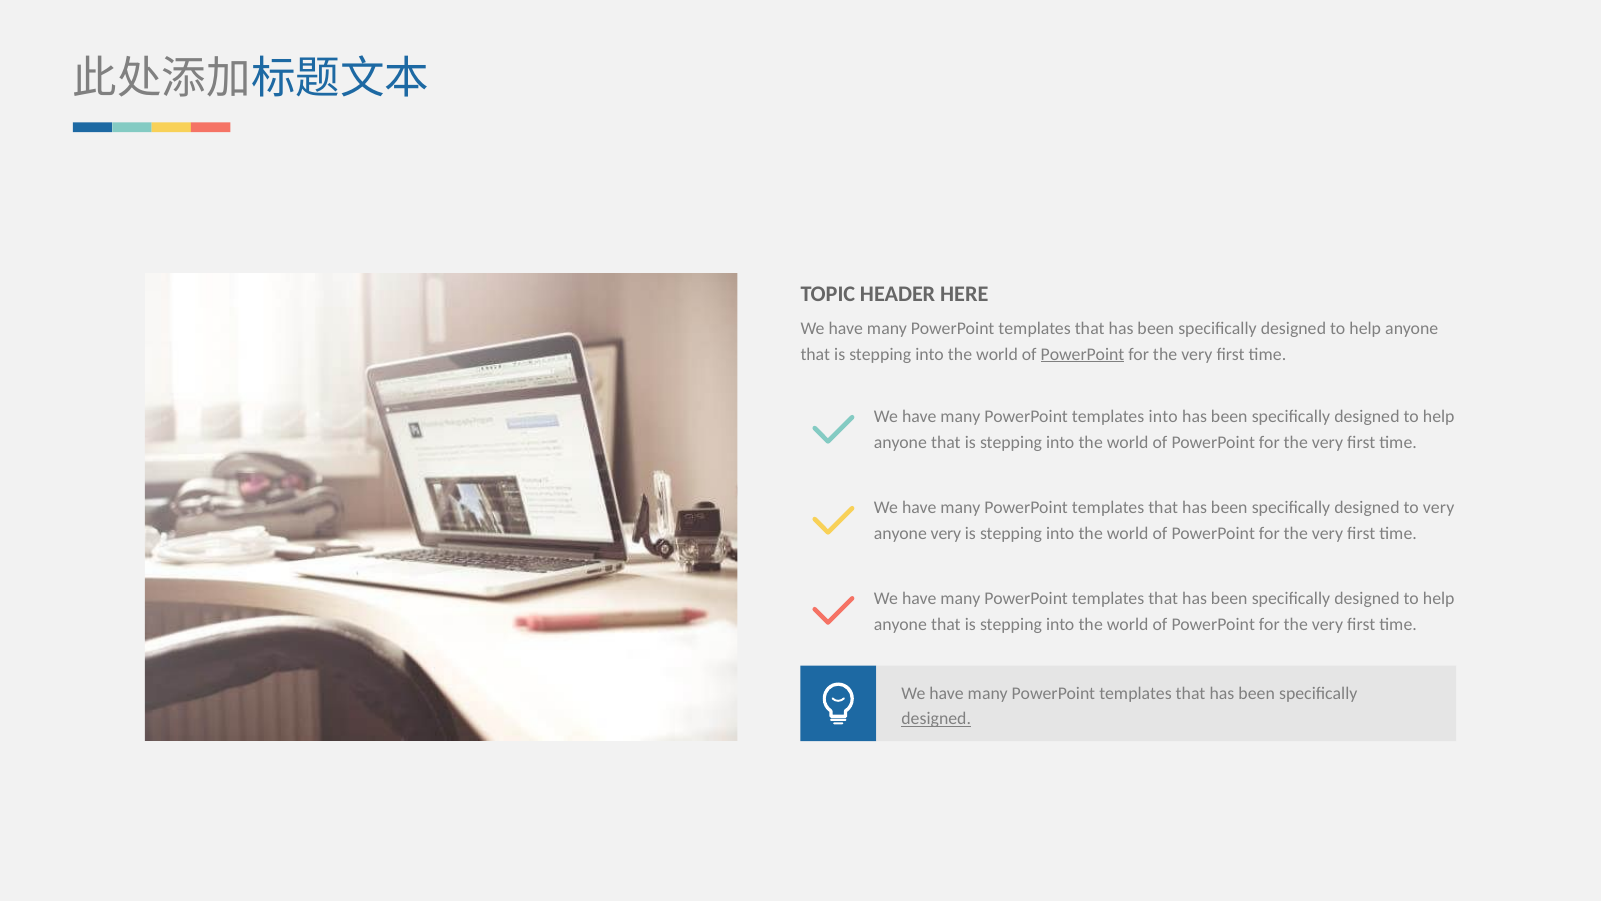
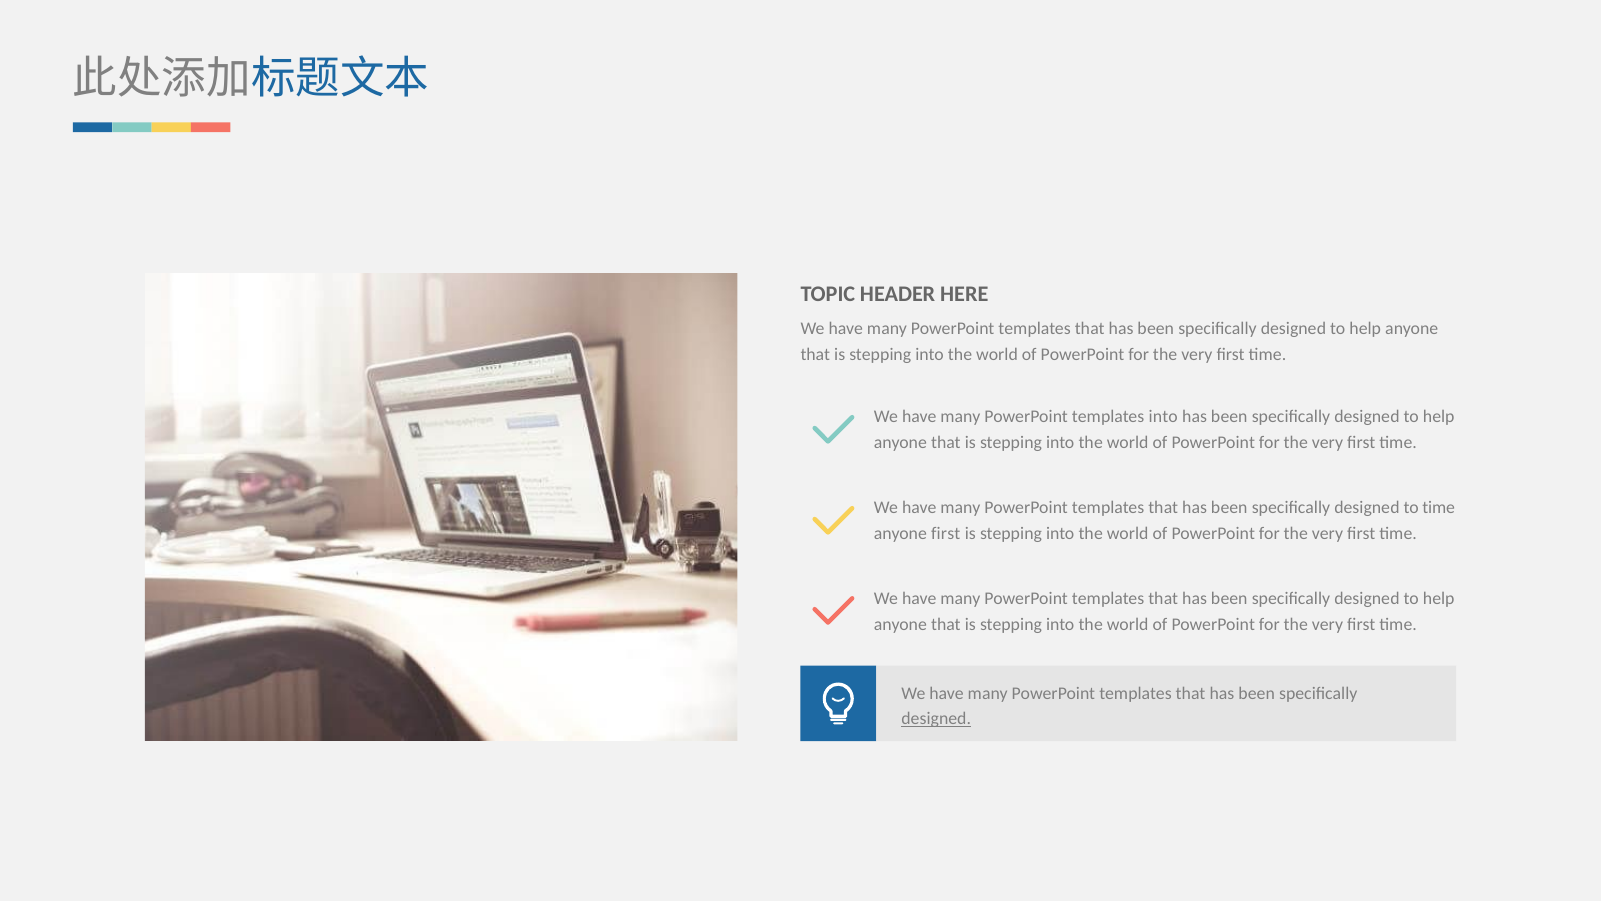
PowerPoint at (1082, 354) underline: present -> none
to very: very -> time
anyone very: very -> first
